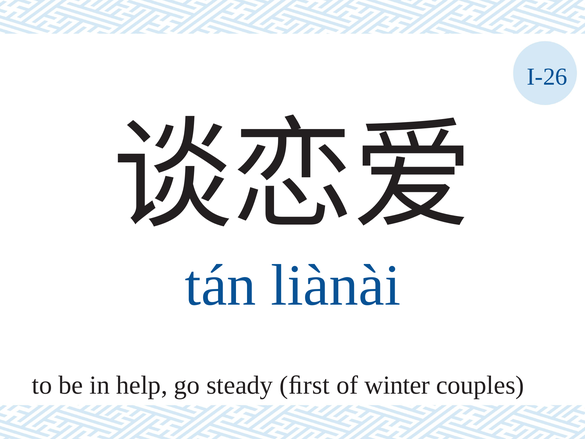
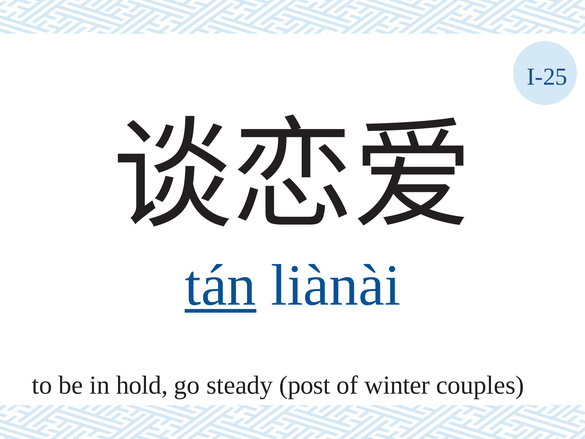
I-26: I-26 -> I-25
tán underline: none -> present
help: help -> hold
ﬁrst: ﬁrst -> post
